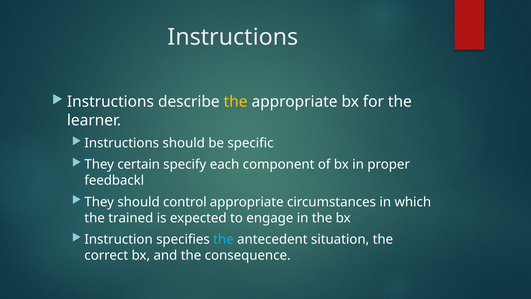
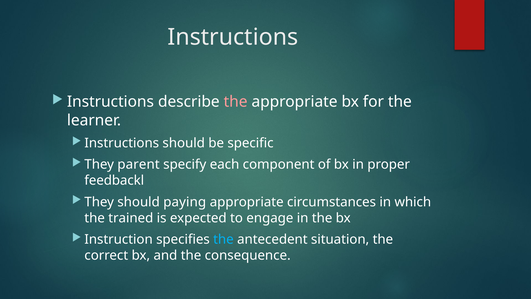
the at (236, 102) colour: yellow -> pink
certain: certain -> parent
control: control -> paying
